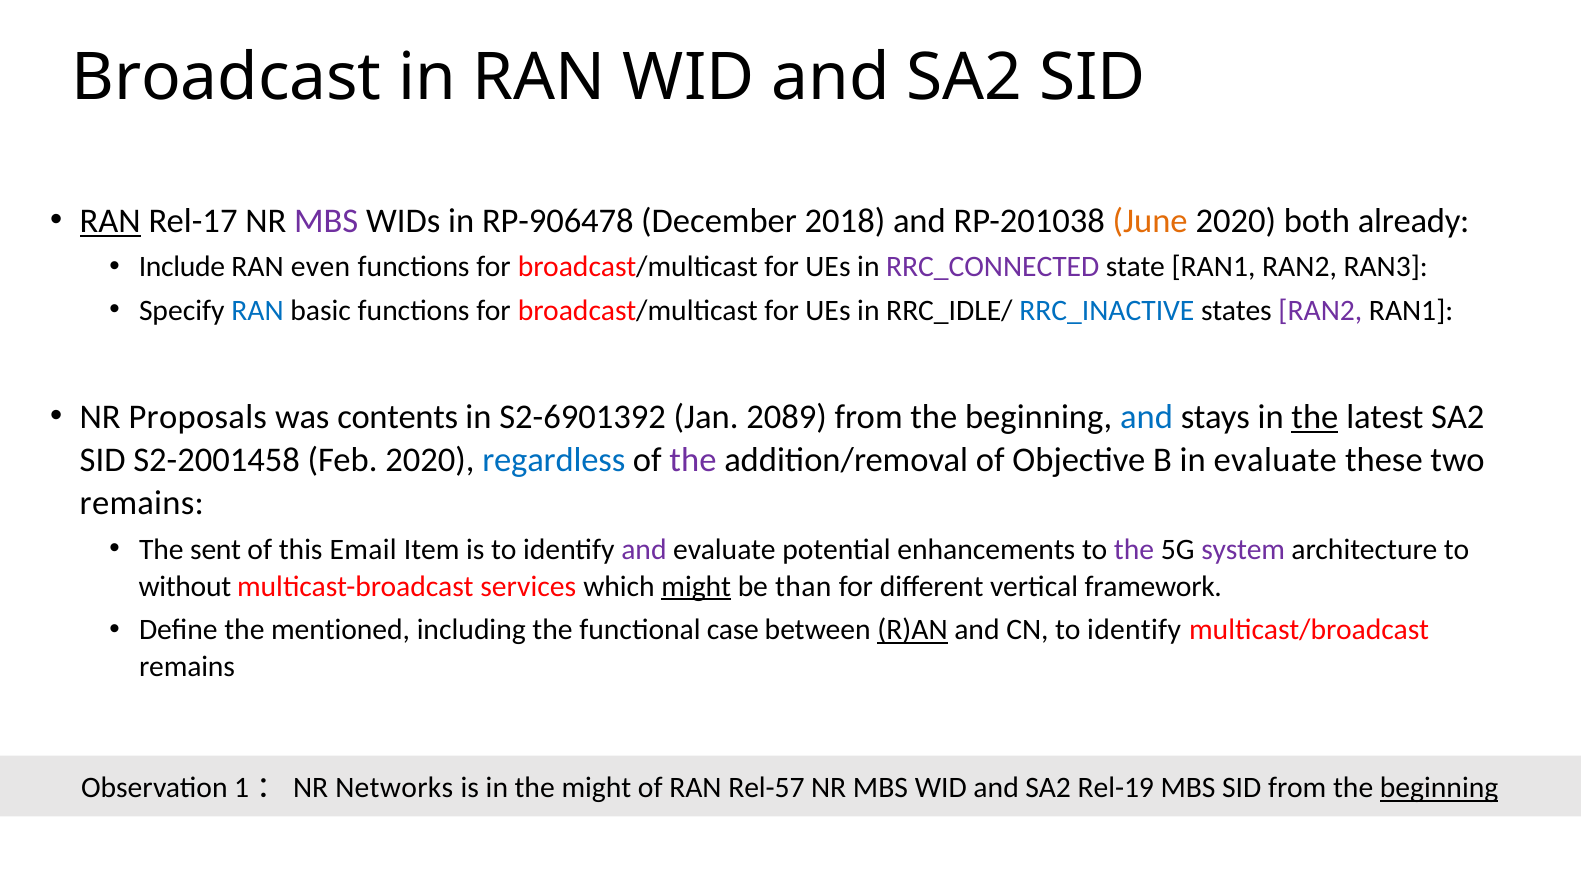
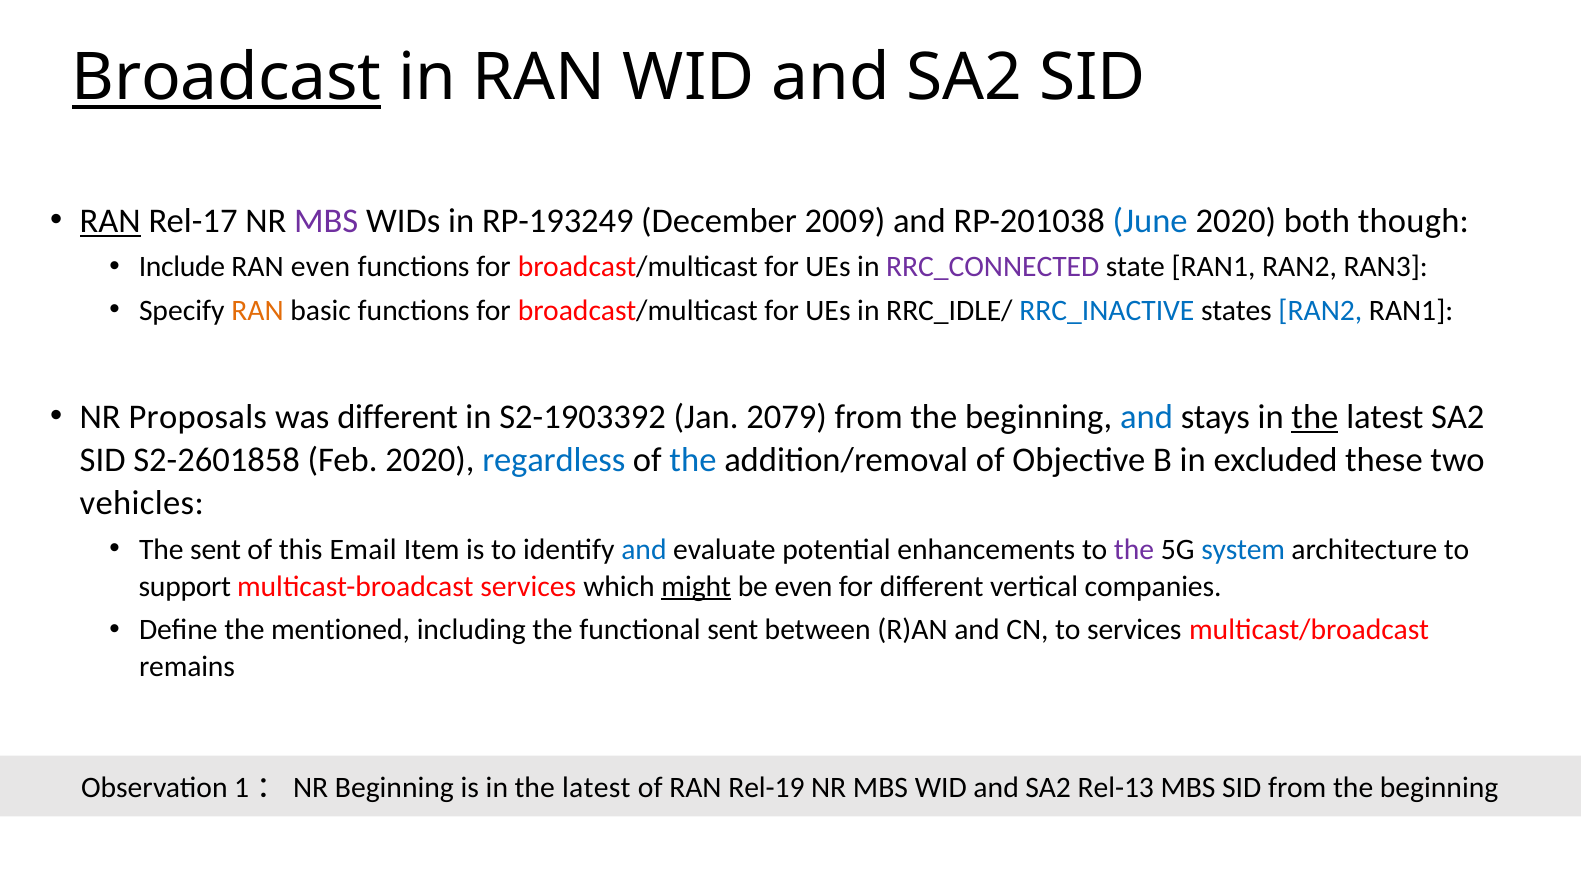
Broadcast underline: none -> present
RP-906478: RP-906478 -> RP-193249
2018: 2018 -> 2009
June colour: orange -> blue
already: already -> though
RAN at (258, 311) colour: blue -> orange
RAN2 at (1320, 311) colour: purple -> blue
was contents: contents -> different
S2-6901392: S2-6901392 -> S2-1903392
2089: 2089 -> 2079
S2-2001458: S2-2001458 -> S2-2601858
the at (693, 460) colour: purple -> blue
in evaluate: evaluate -> excluded
remains at (142, 503): remains -> vehicles
and at (644, 550) colour: purple -> blue
system colour: purple -> blue
without: without -> support
be than: than -> even
framework: framework -> companies
functional case: case -> sent
R)AN underline: present -> none
CN to identify: identify -> services
1：NR Networks: Networks -> Beginning
is in the might: might -> latest
Rel-57: Rel-57 -> Rel-19
Rel-19: Rel-19 -> Rel-13
beginning at (1439, 788) underline: present -> none
